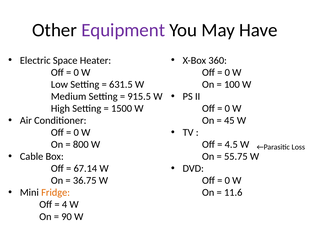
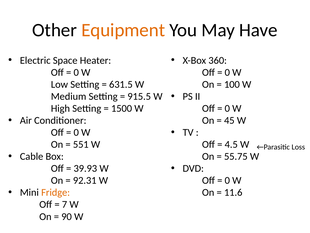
Equipment colour: purple -> orange
800: 800 -> 551
67.14: 67.14 -> 39.93
36.75: 36.75 -> 92.31
4: 4 -> 7
